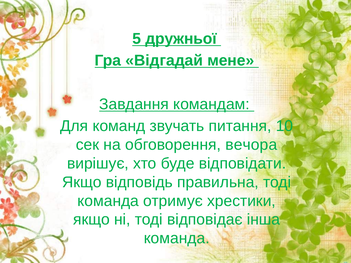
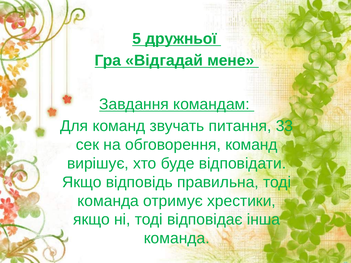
10: 10 -> 33
обговорення вечора: вечора -> команд
